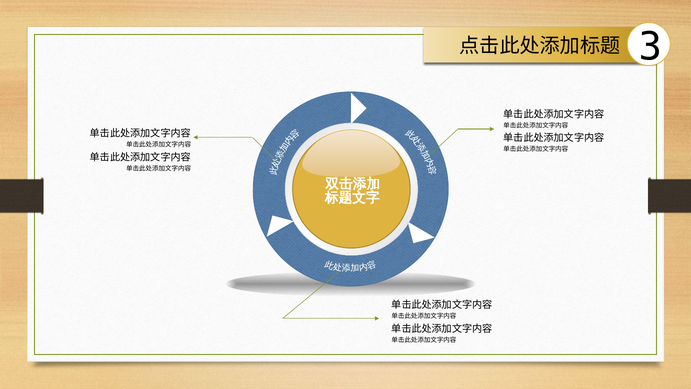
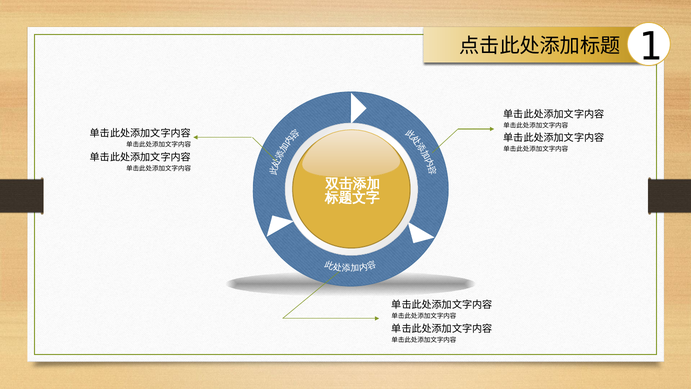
3: 3 -> 1
